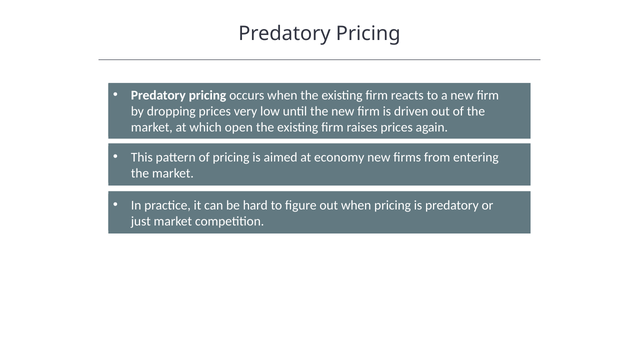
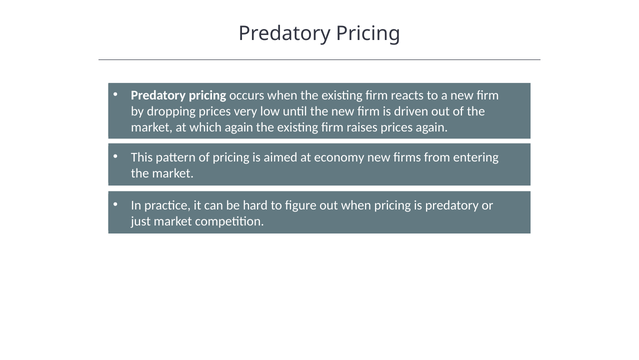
which open: open -> again
